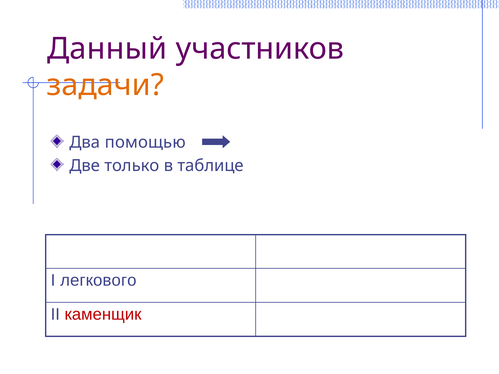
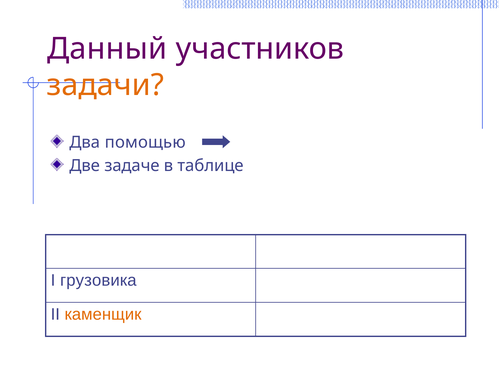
только: только -> задаче
легкового: легкового -> грузовика
каменщик colour: red -> orange
